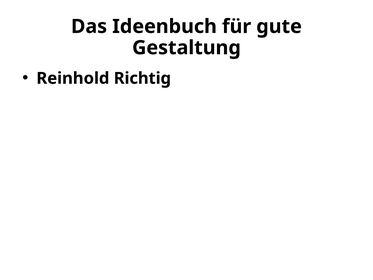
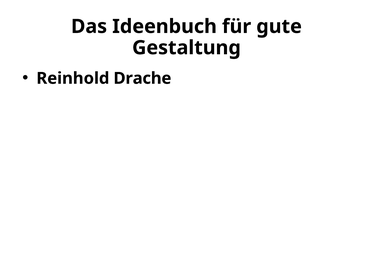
Richtig: Richtig -> Drache
